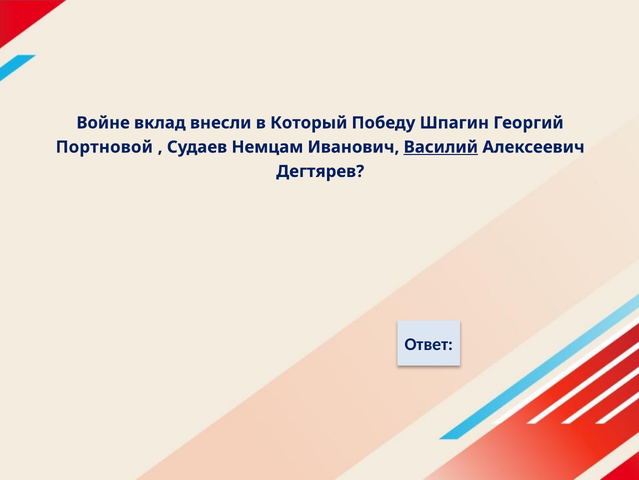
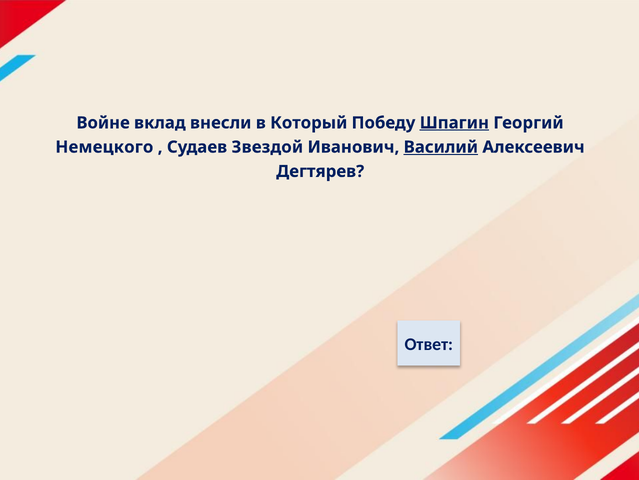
Шпагин underline: none -> present
Портновой: Портновой -> Немецкого
Немцам: Немцам -> Звездой
